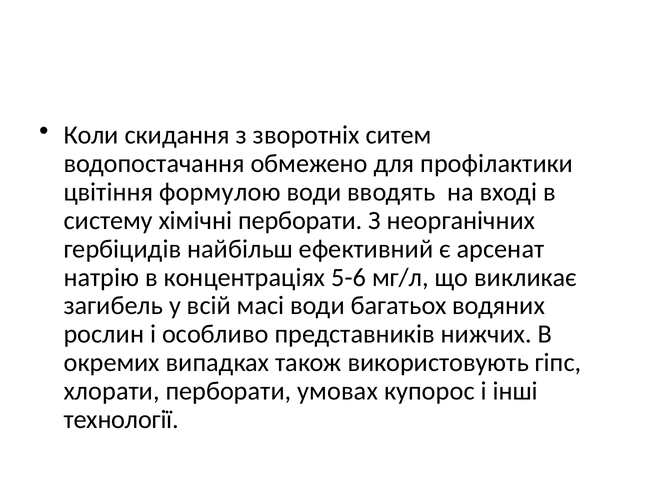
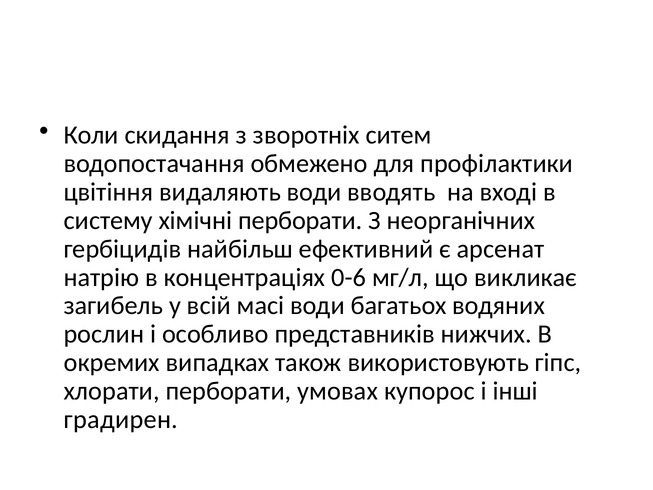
формулою: формулою -> видаляють
5-6: 5-6 -> 0-6
технології: технології -> градирен
